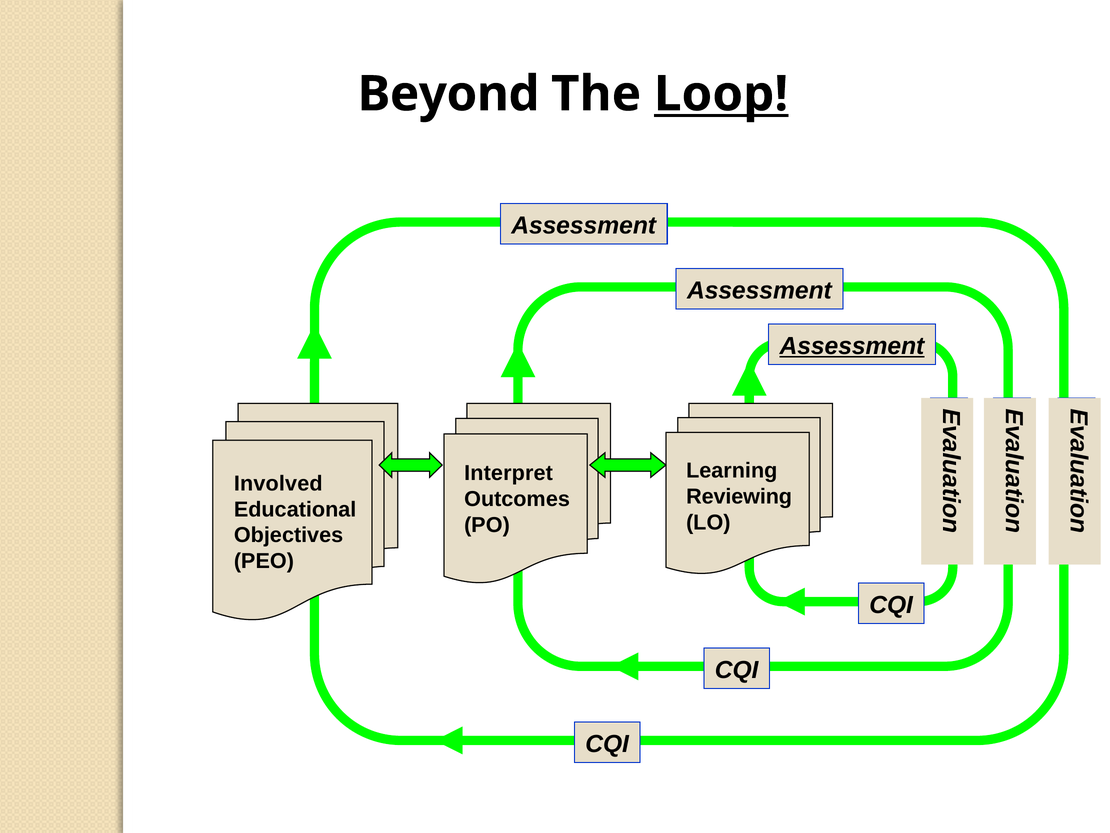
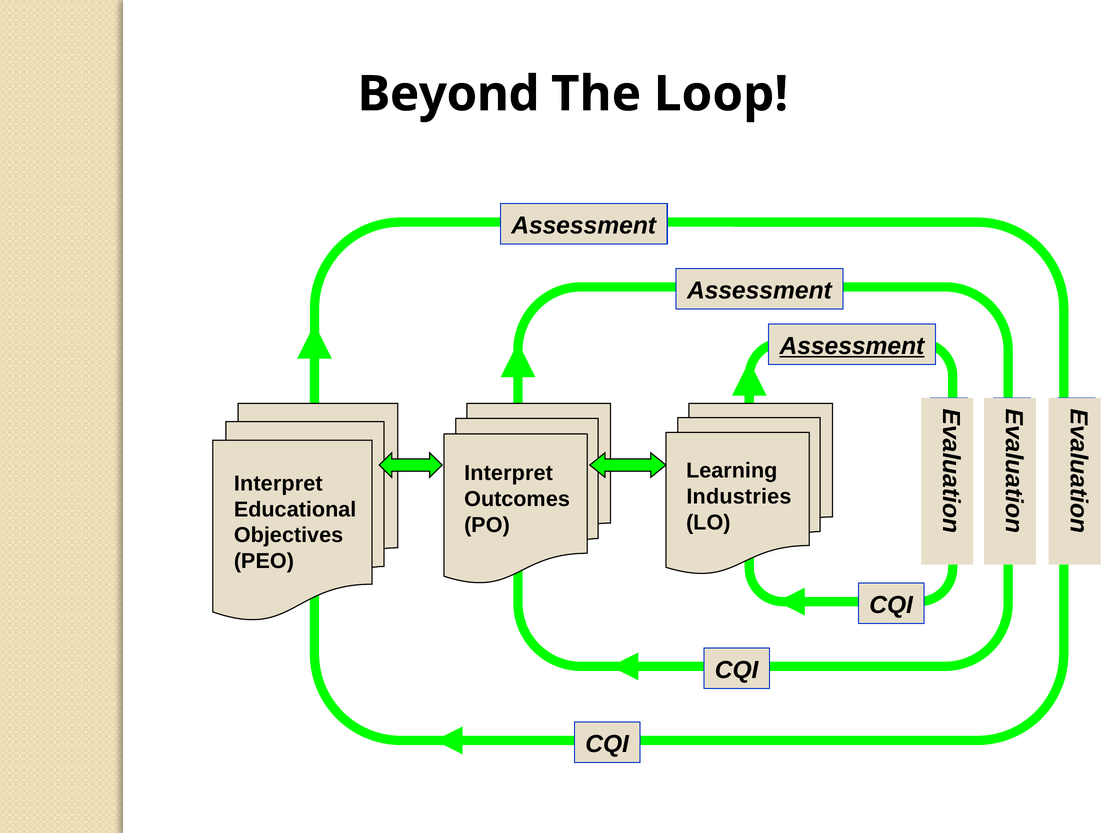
Loop underline: present -> none
Involved at (278, 483): Involved -> Interpret
Reviewing: Reviewing -> Industries
